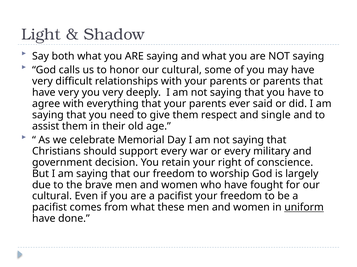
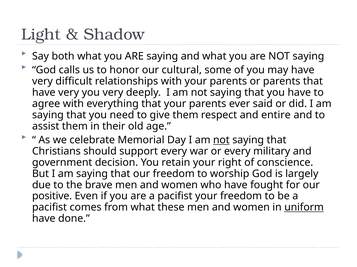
single: single -> entire
not at (221, 140) underline: none -> present
cultural at (52, 197): cultural -> positive
